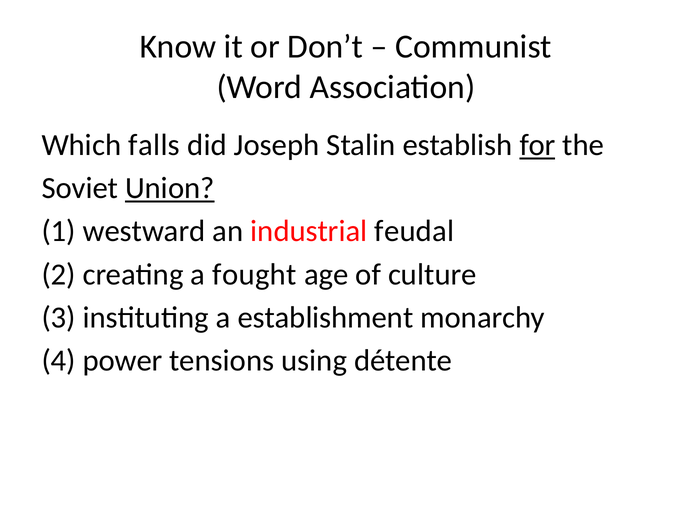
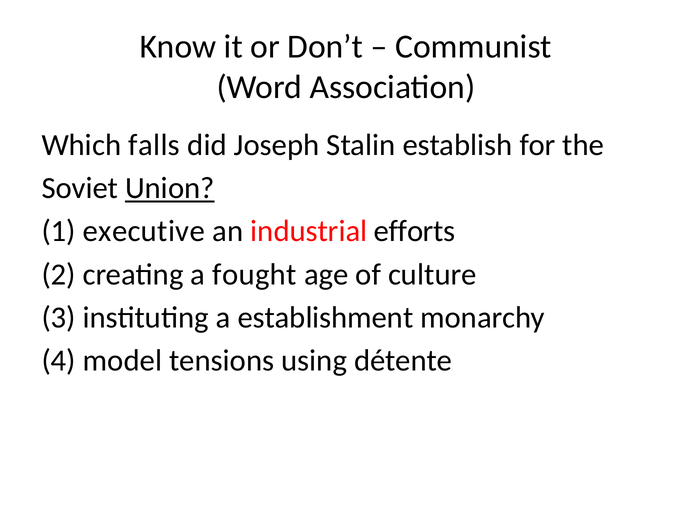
for underline: present -> none
westward: westward -> executive
feudal: feudal -> efforts
power: power -> model
